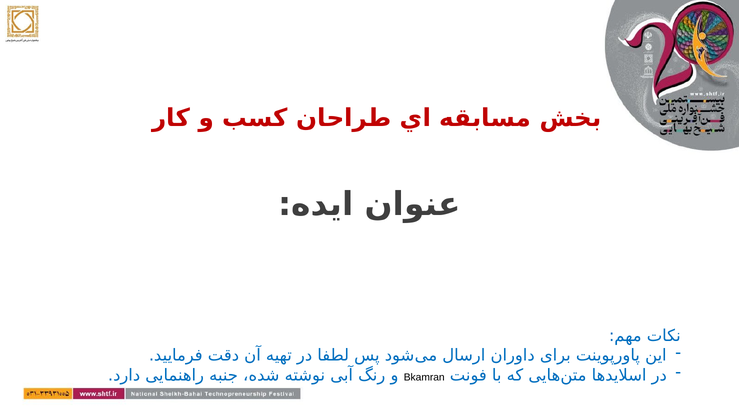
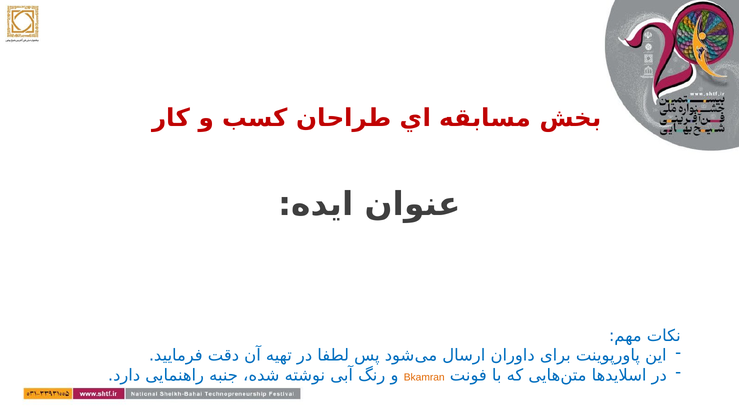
Bkamran colour: black -> orange
